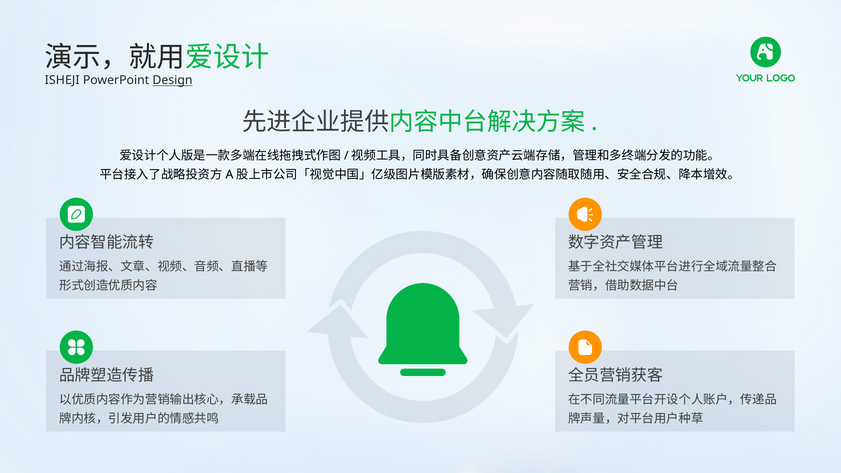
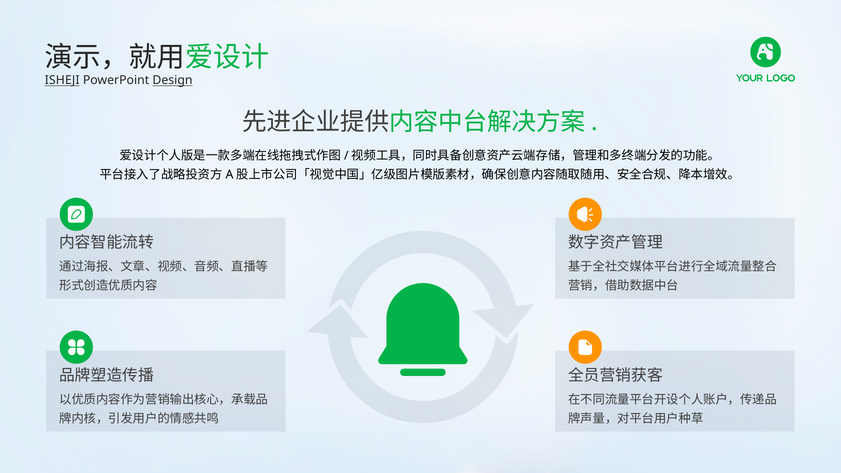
ISHEJI underline: none -> present
